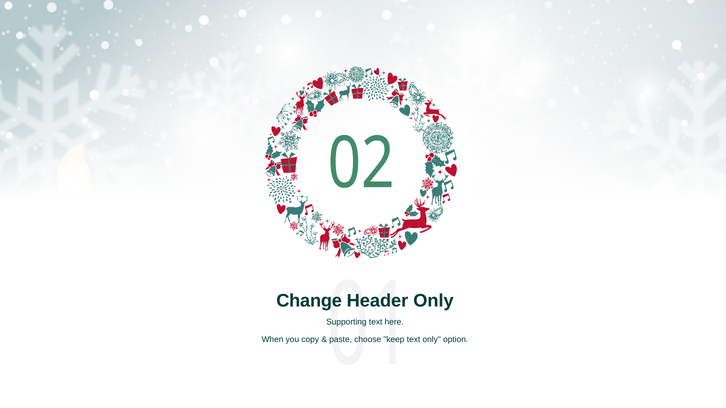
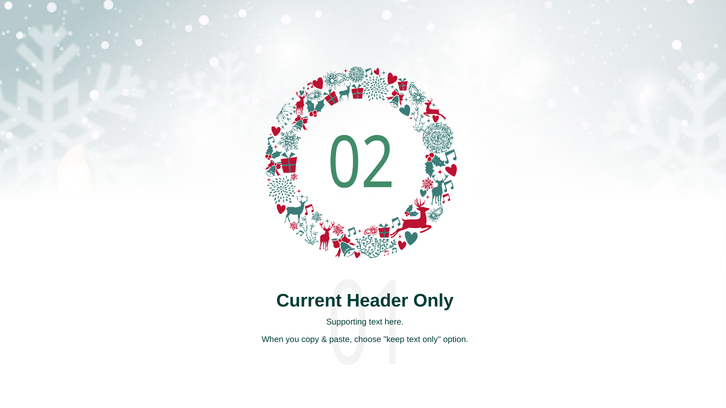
Change: Change -> Current
